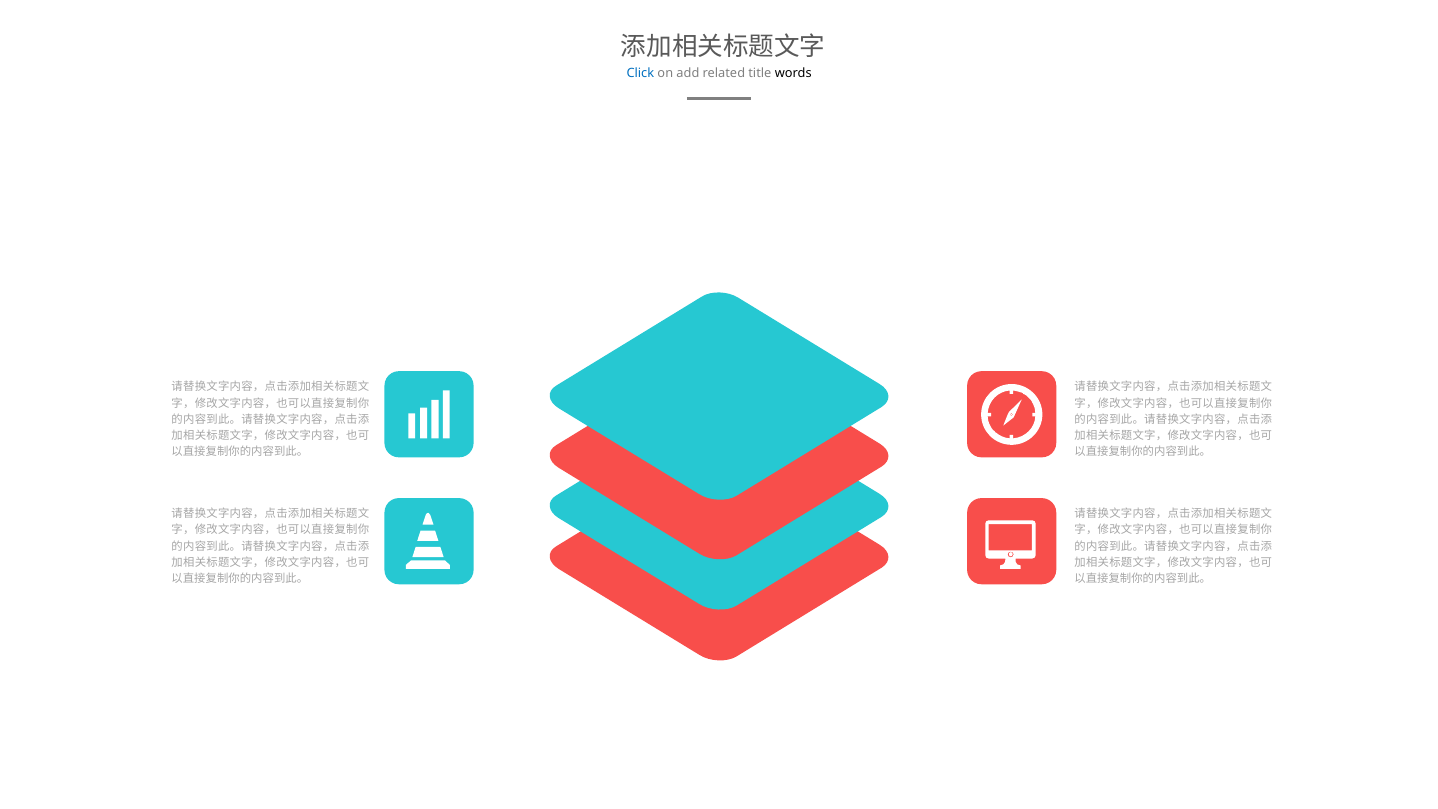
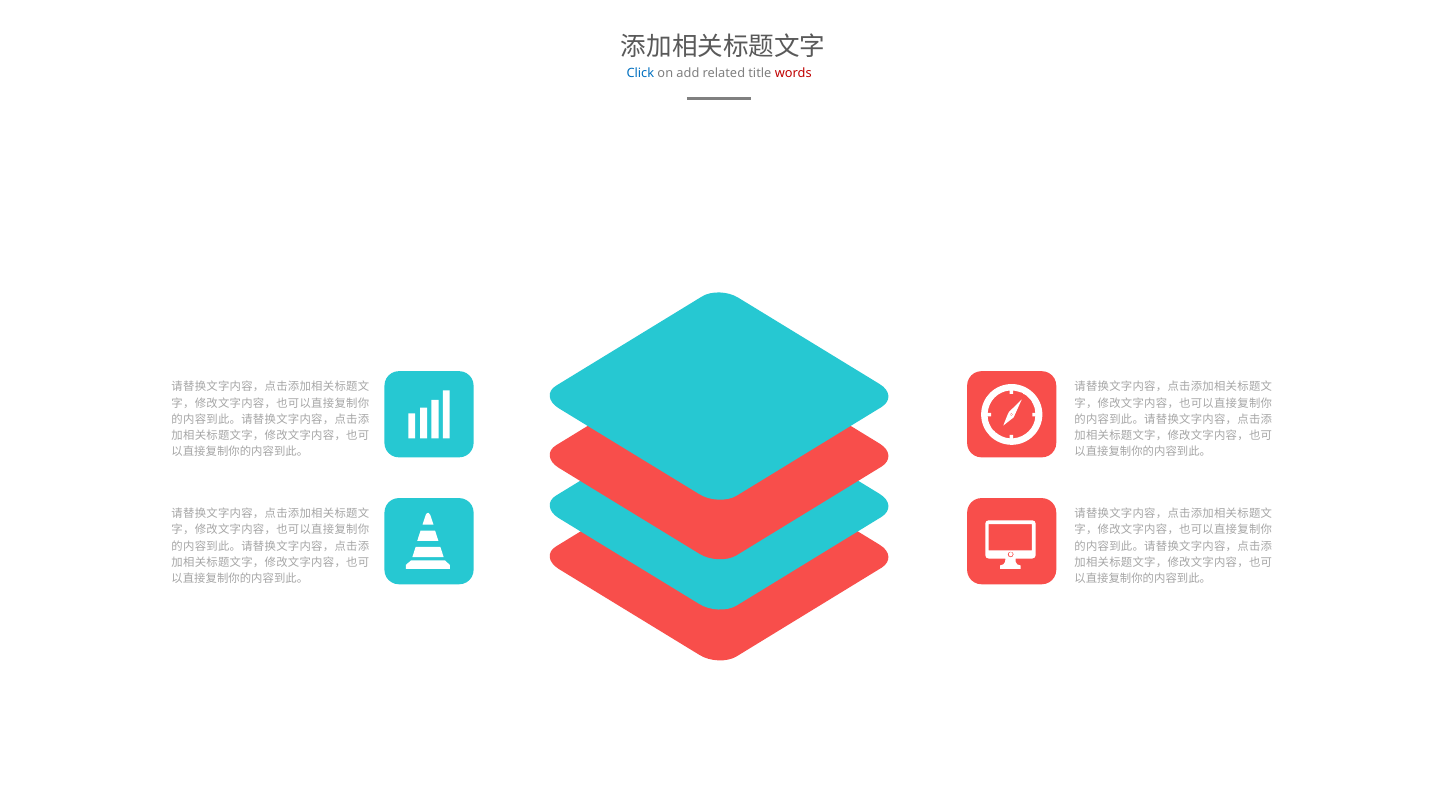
words colour: black -> red
